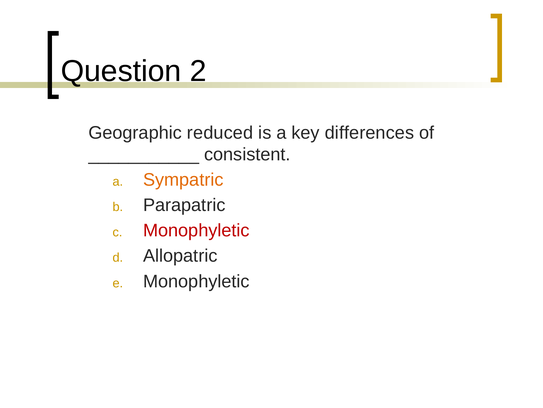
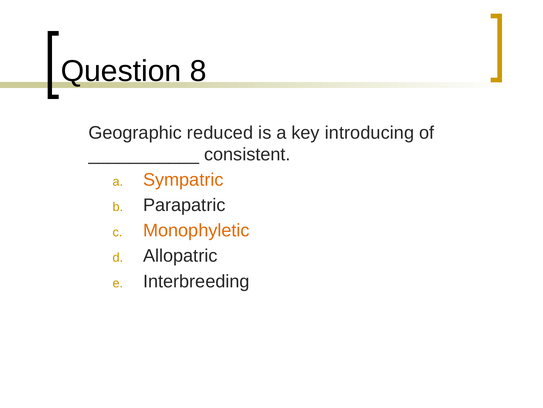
2: 2 -> 8
differences: differences -> introducing
Monophyletic at (196, 230) colour: red -> orange
Monophyletic at (196, 281): Monophyletic -> Interbreeding
